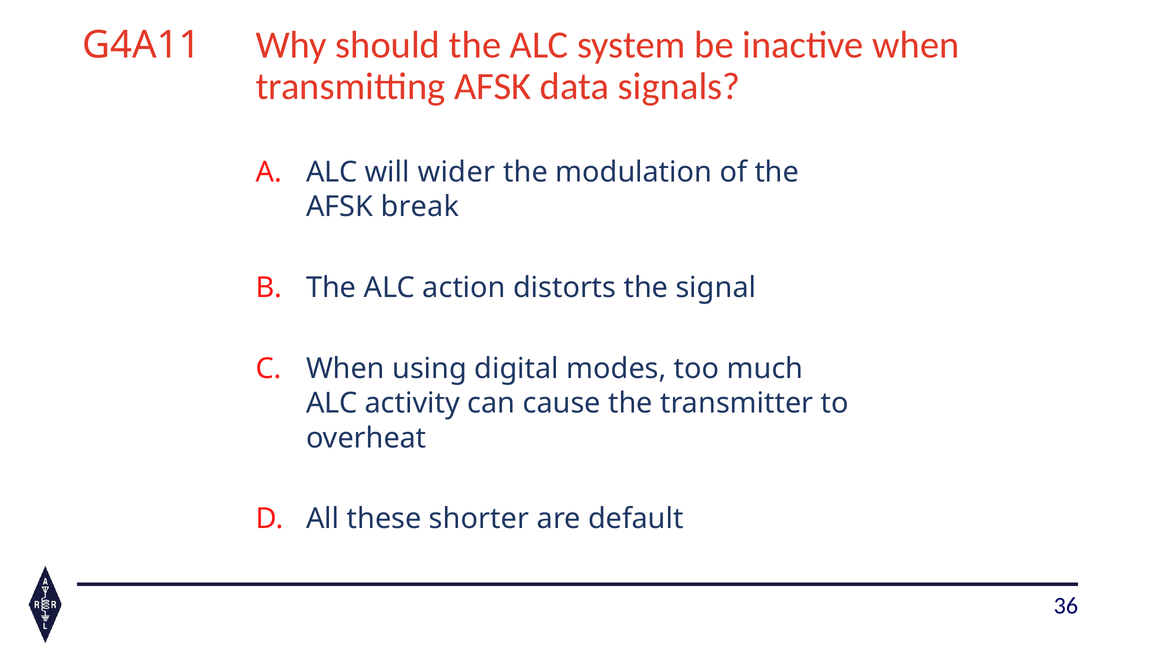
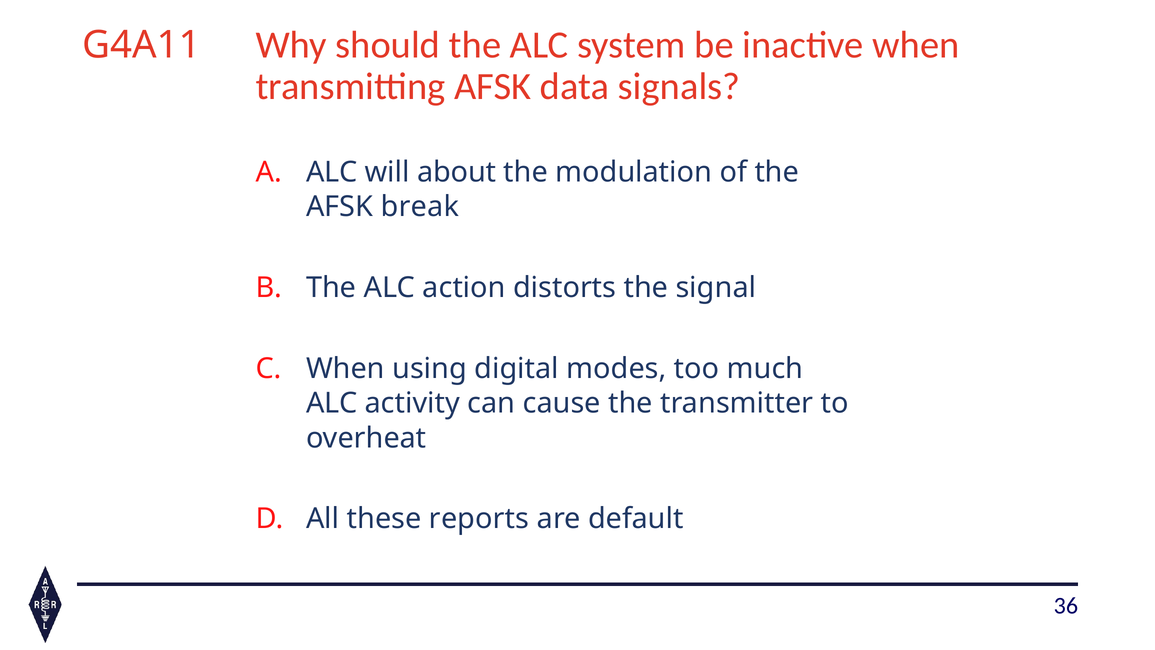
wider: wider -> about
shorter: shorter -> reports
